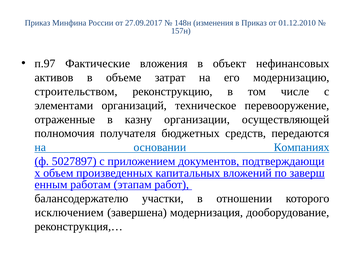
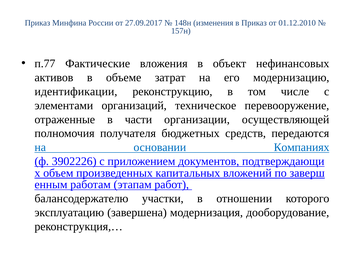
п.97: п.97 -> п.77
строительством: строительством -> идентификации
казну: казну -> части
5027897: 5027897 -> 3902226
исключением: исключением -> эксплуатацию
